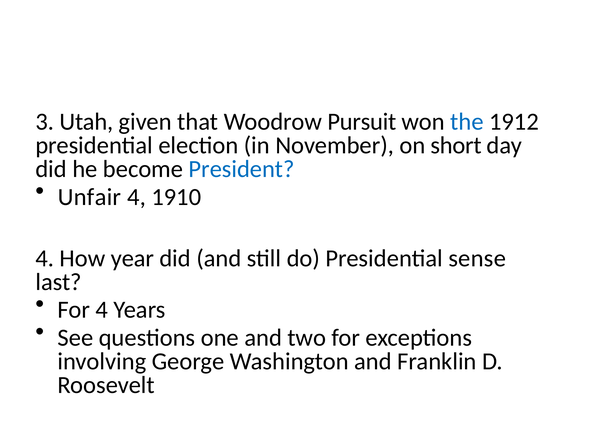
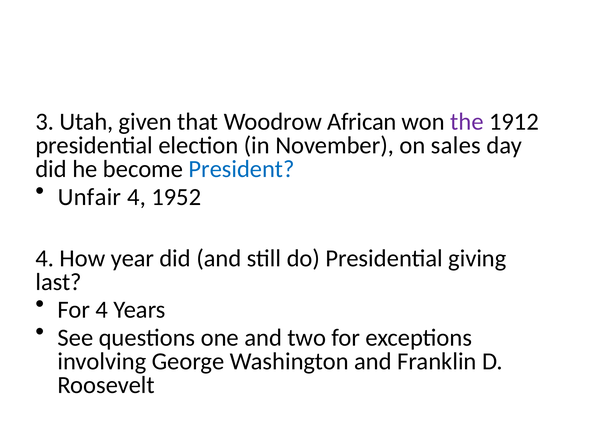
Pursuit: Pursuit -> African
the colour: blue -> purple
short: short -> sales
1910: 1910 -> 1952
sense: sense -> giving
